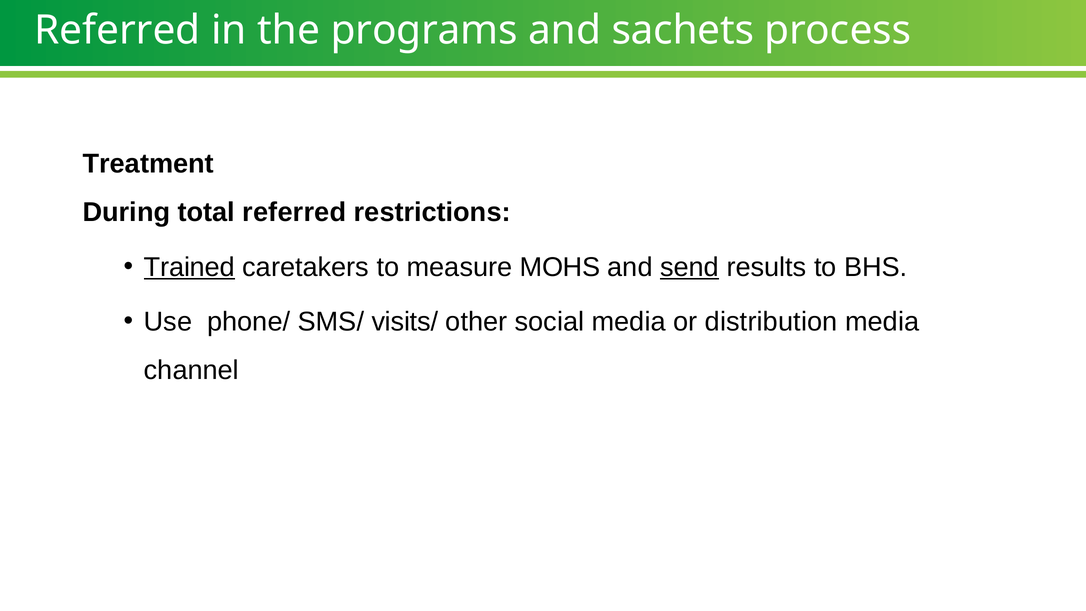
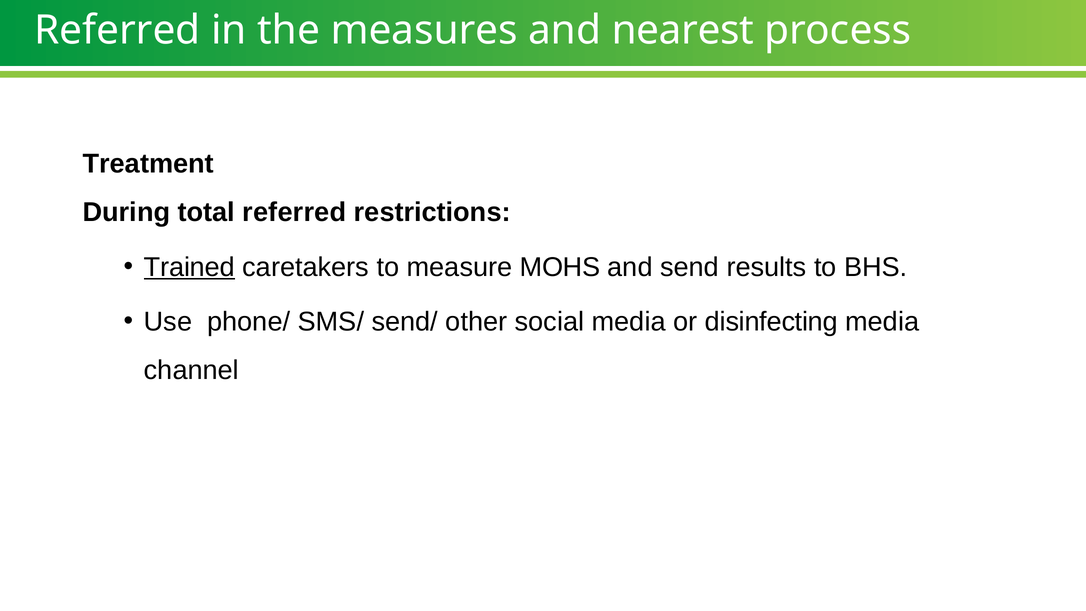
programs: programs -> measures
sachets: sachets -> nearest
send underline: present -> none
visits/: visits/ -> send/
distribution: distribution -> disinfecting
